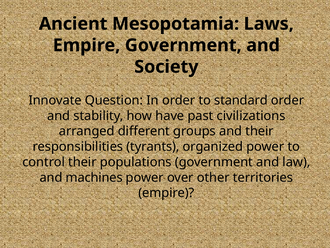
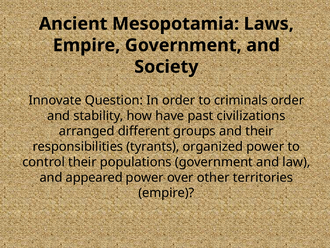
standard: standard -> criminals
machines: machines -> appeared
